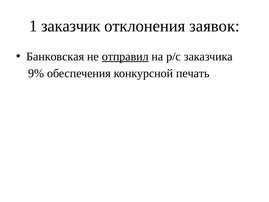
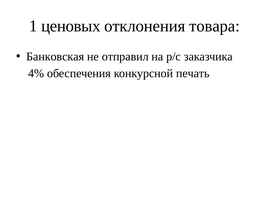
заказчик: заказчик -> ценовых
заявок: заявок -> товара
отправил underline: present -> none
9%: 9% -> 4%
